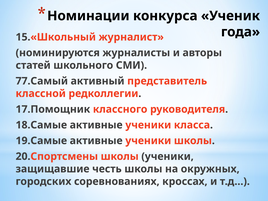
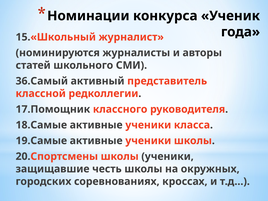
77.Самый: 77.Самый -> 36.Самый
